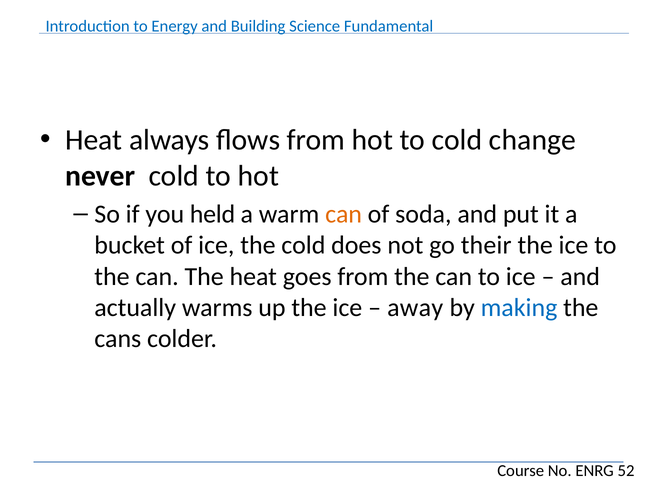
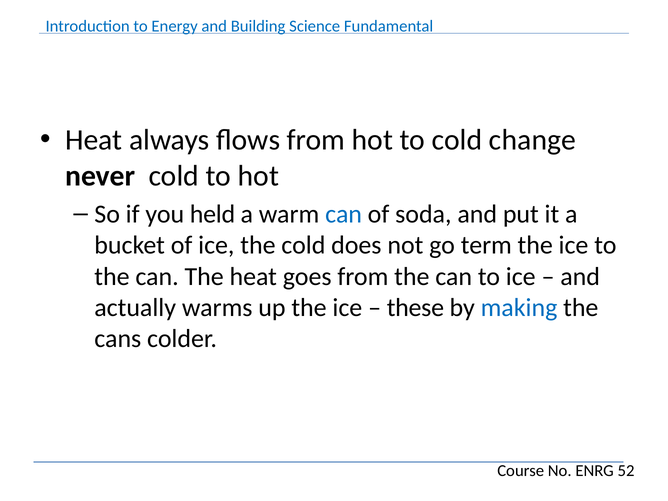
can at (344, 214) colour: orange -> blue
their: their -> term
away: away -> these
